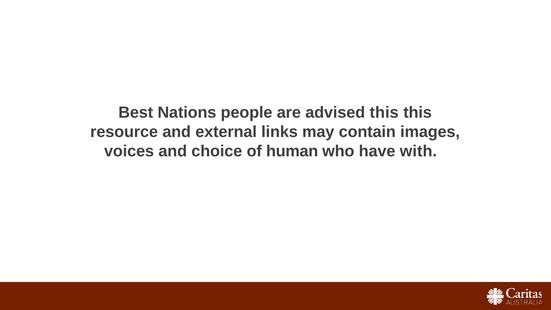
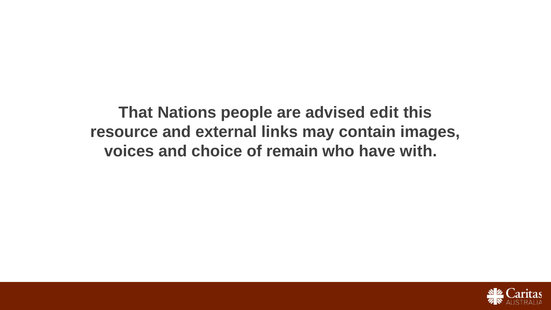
Best: Best -> That
advised this: this -> edit
human: human -> remain
